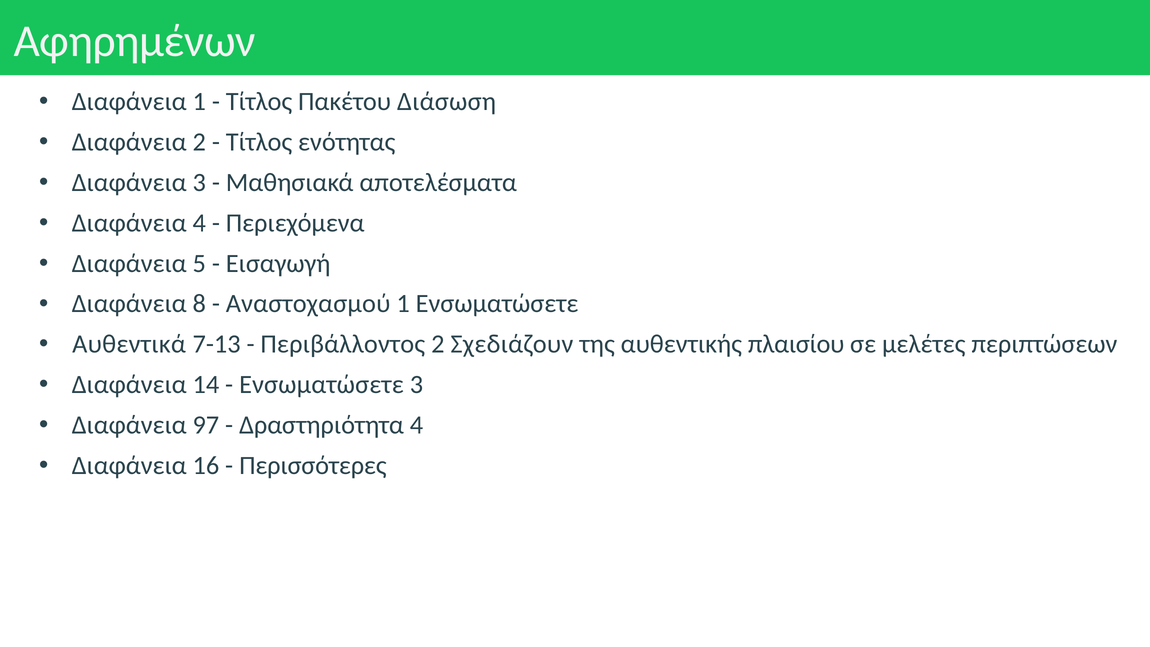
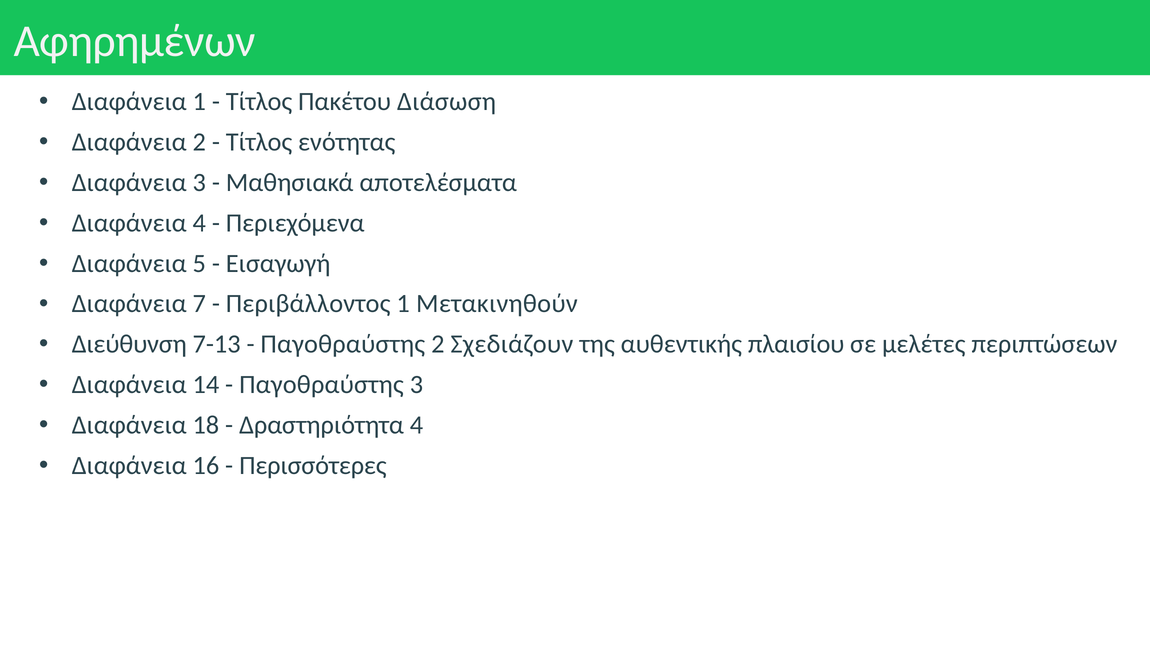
8: 8 -> 7
Αναστοχασμού: Αναστοχασμού -> Περιβάλλοντος
1 Ενσωματώσετε: Ενσωματώσετε -> Μετακινηθούν
Αυθεντικά: Αυθεντικά -> Διεύθυνση
Περιβάλλοντος at (343, 344): Περιβάλλοντος -> Παγοθραύστης
Ενσωματώσετε at (321, 385): Ενσωματώσετε -> Παγοθραύστης
97: 97 -> 18
